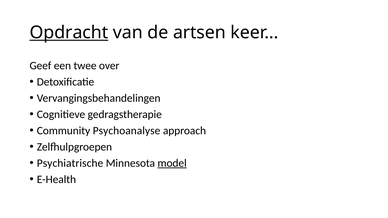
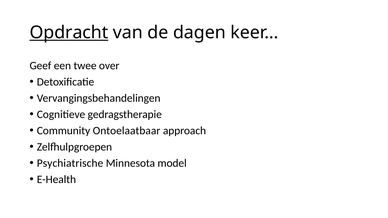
artsen: artsen -> dagen
Psychoanalyse: Psychoanalyse -> Ontoelaatbaar
model underline: present -> none
